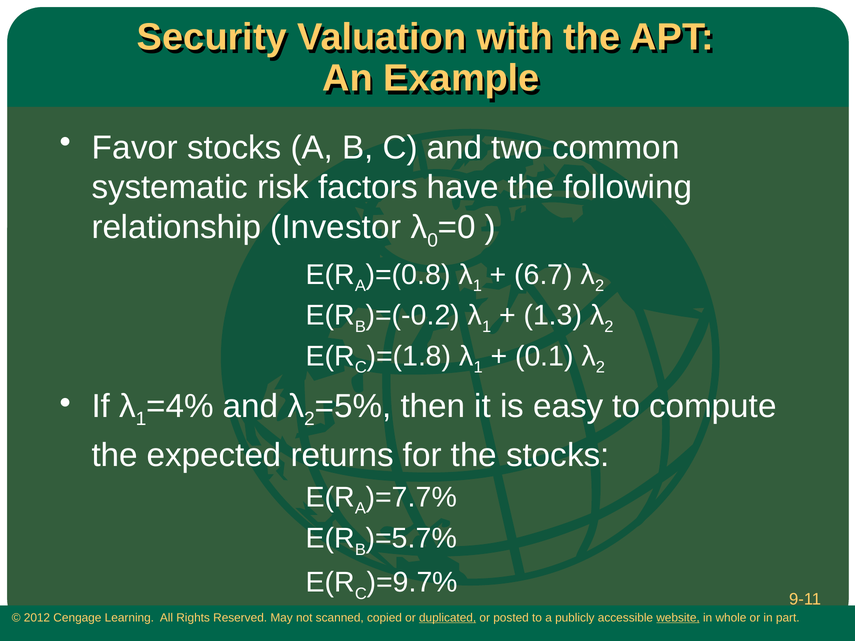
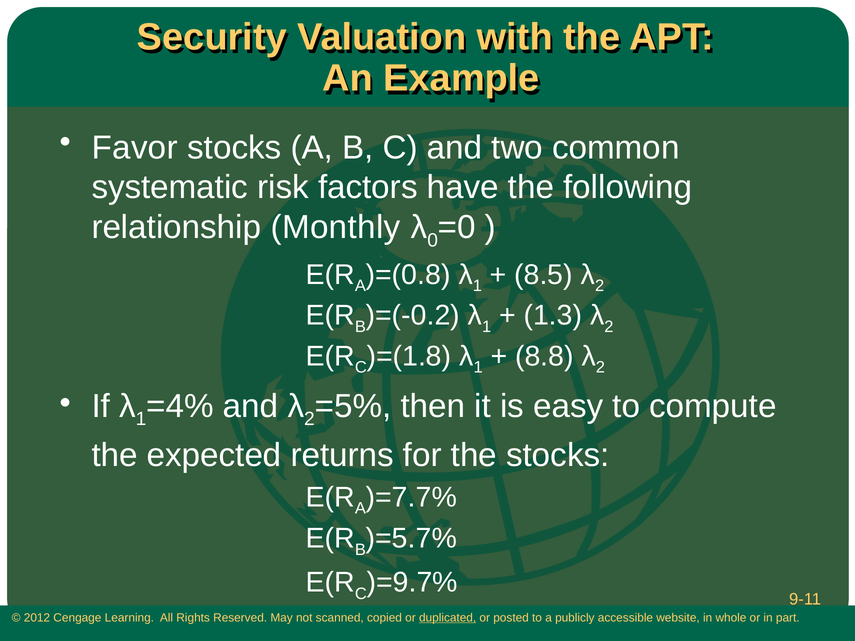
Investor: Investor -> Monthly
6.7: 6.7 -> 8.5
0.1: 0.1 -> 8.8
website underline: present -> none
